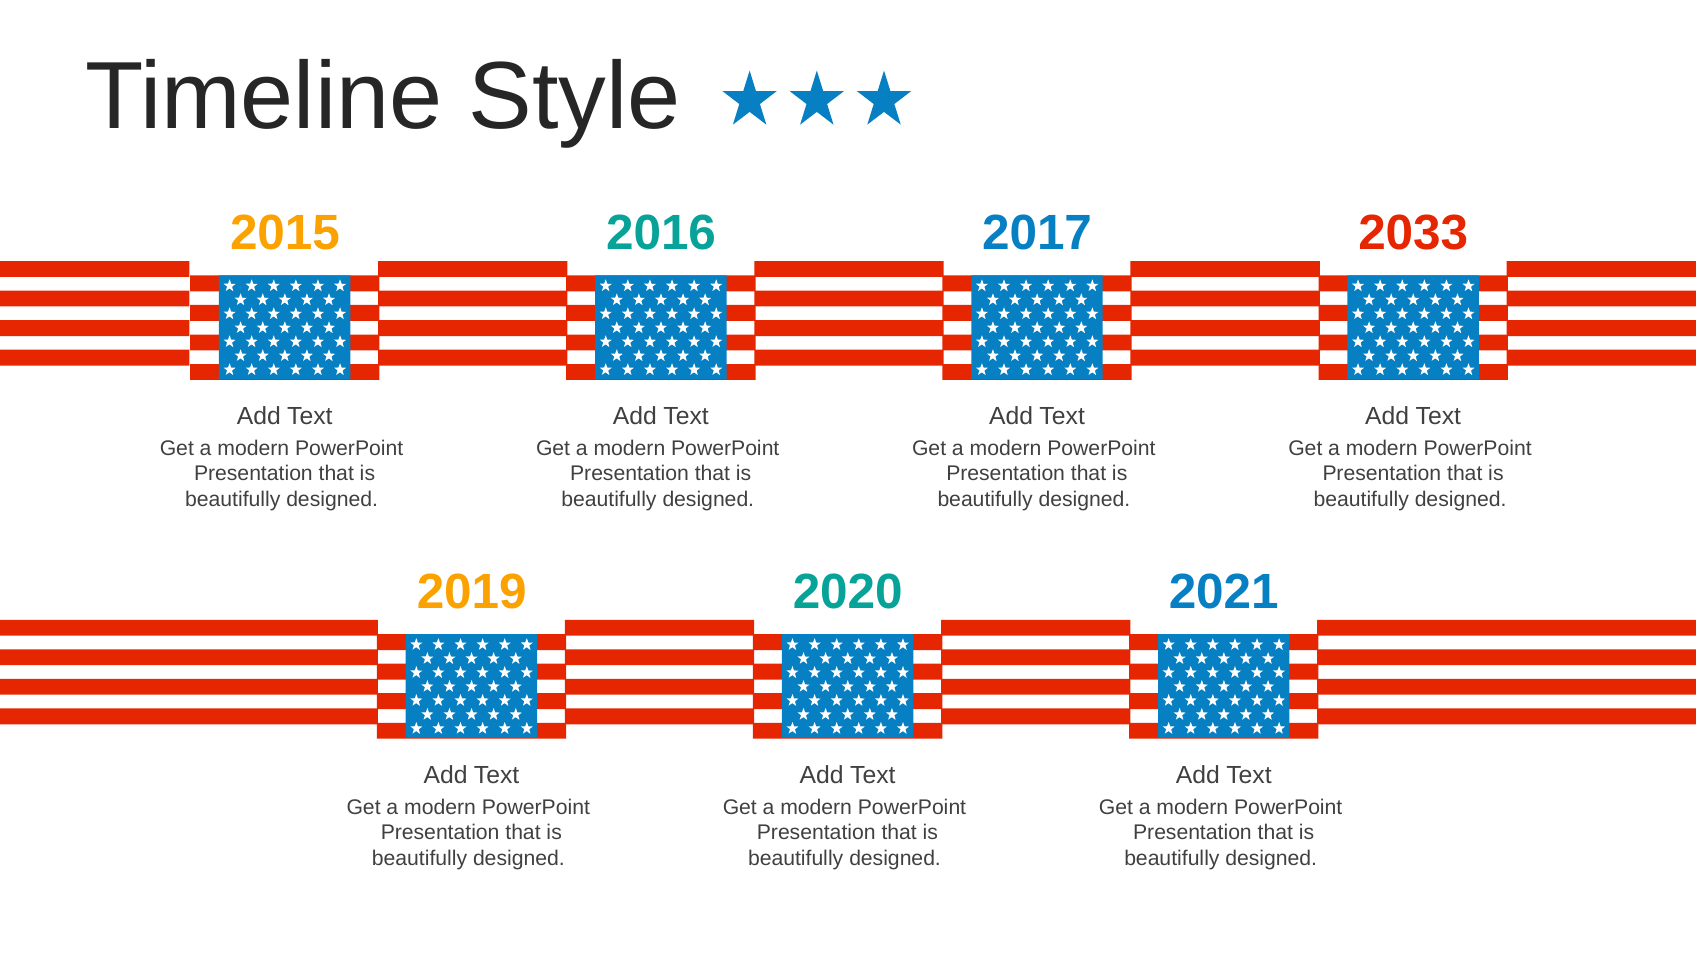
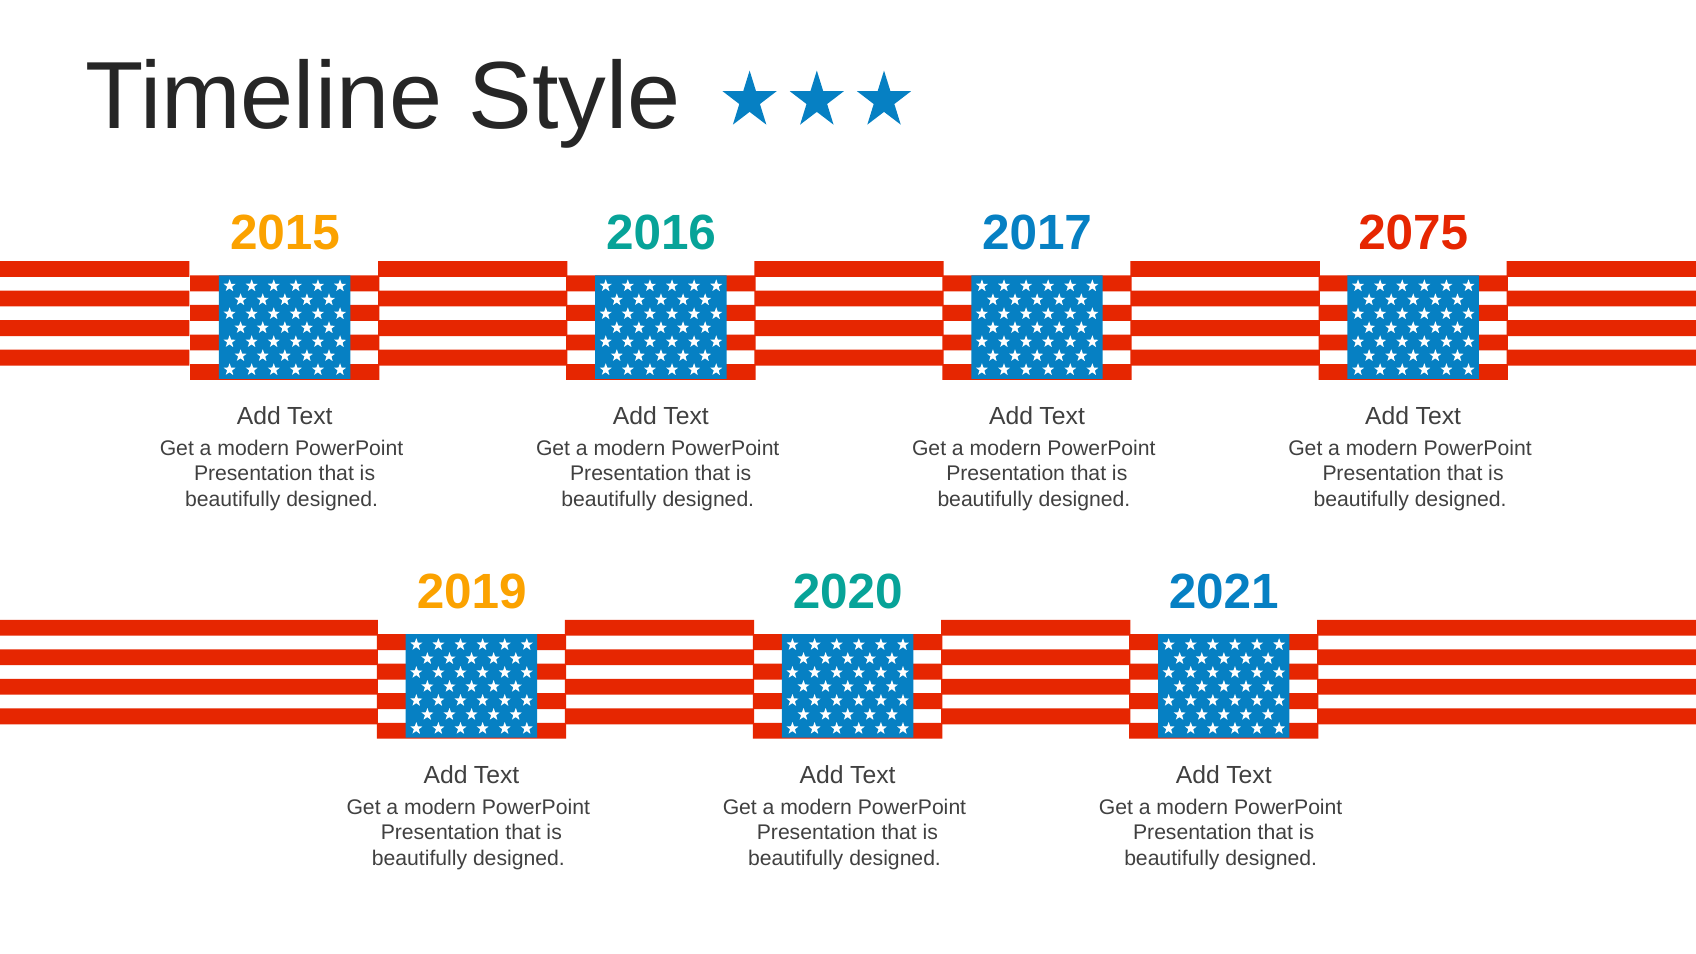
2033: 2033 -> 2075
